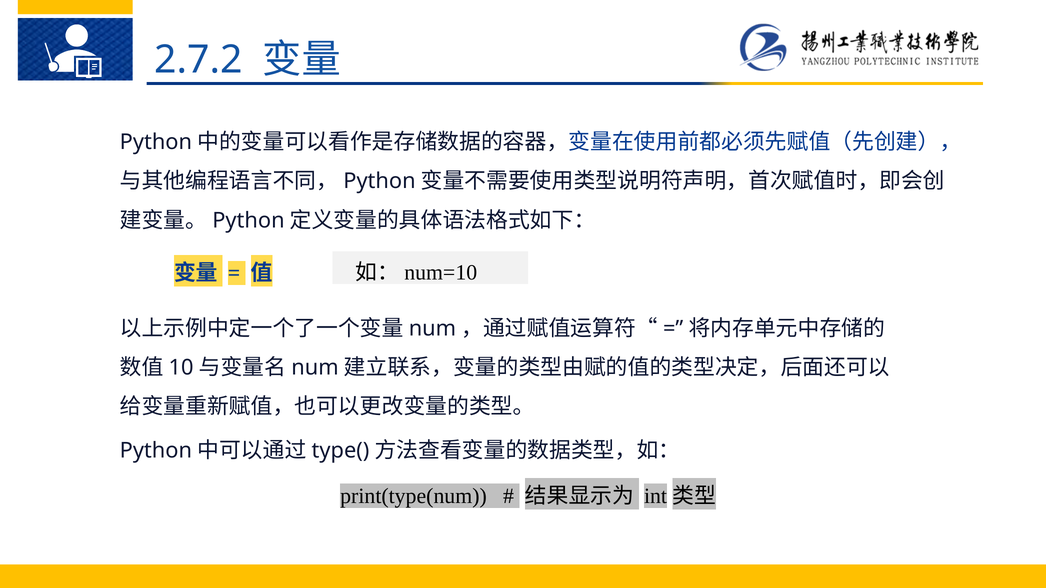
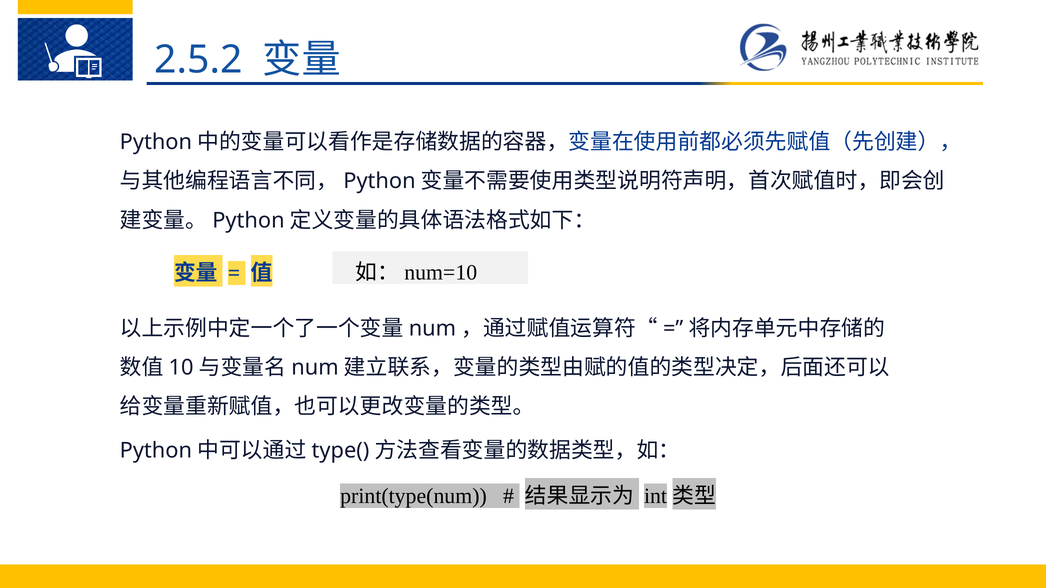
2.7.2: 2.7.2 -> 2.5.2
